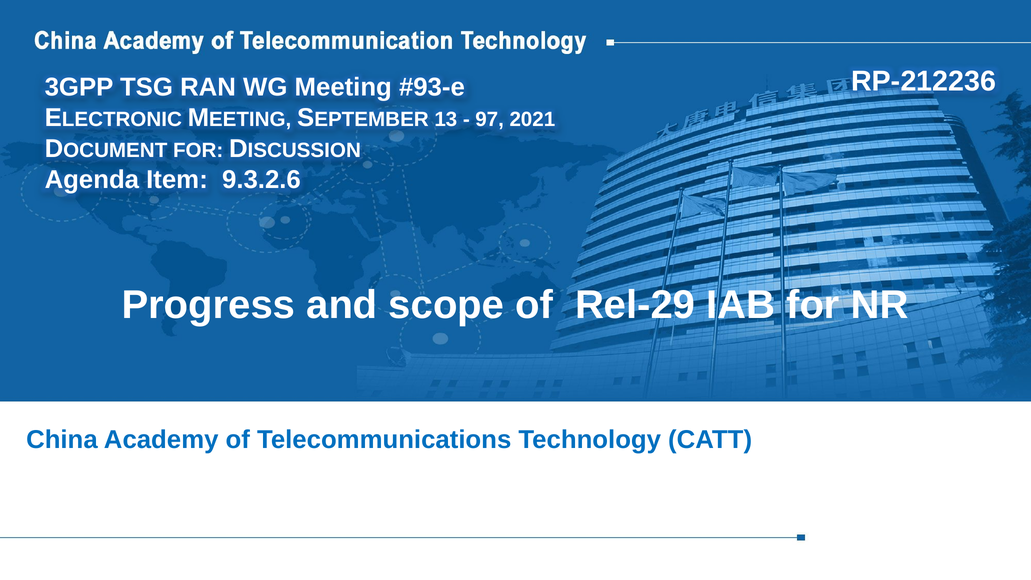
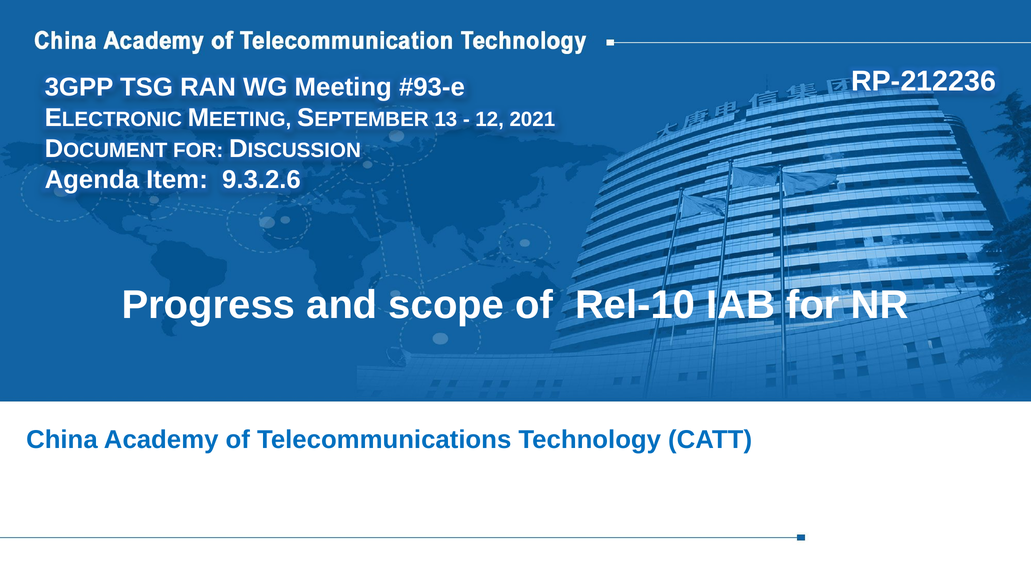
97: 97 -> 12
Rel-29: Rel-29 -> Rel-10
